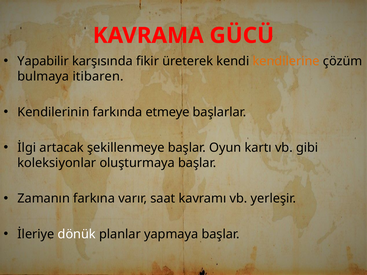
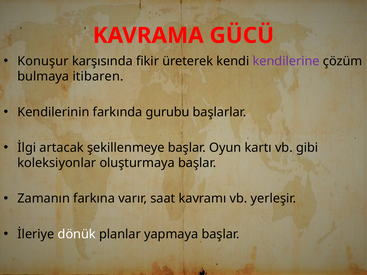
Yapabilir: Yapabilir -> Konuşur
kendilerine colour: orange -> purple
etmeye: etmeye -> gurubu
